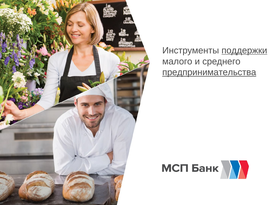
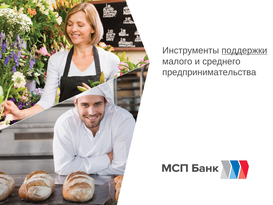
предпринимательства underline: present -> none
